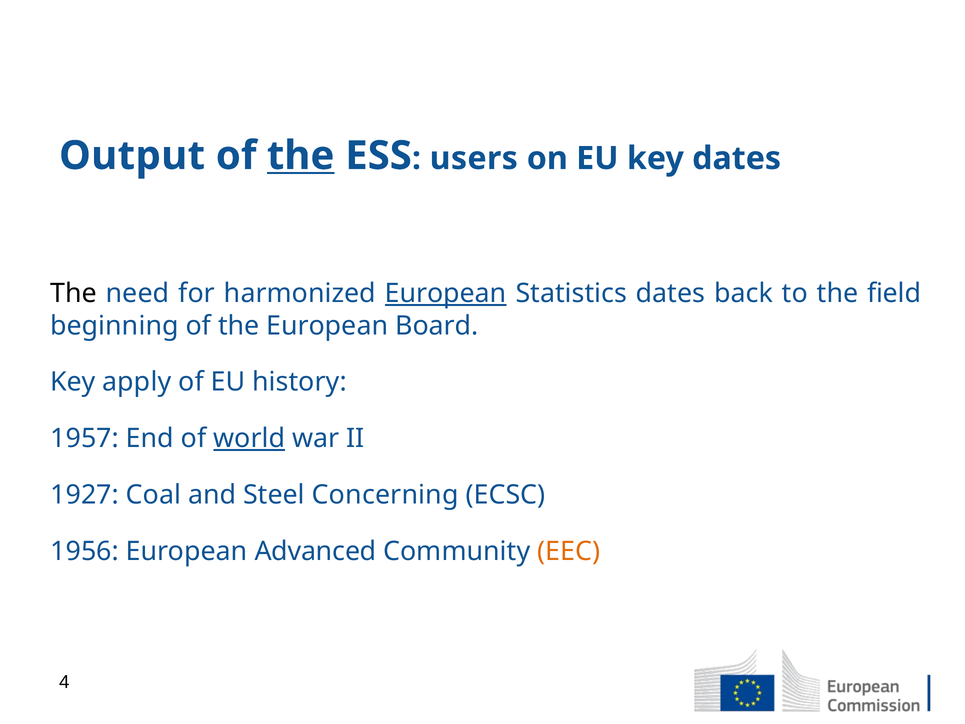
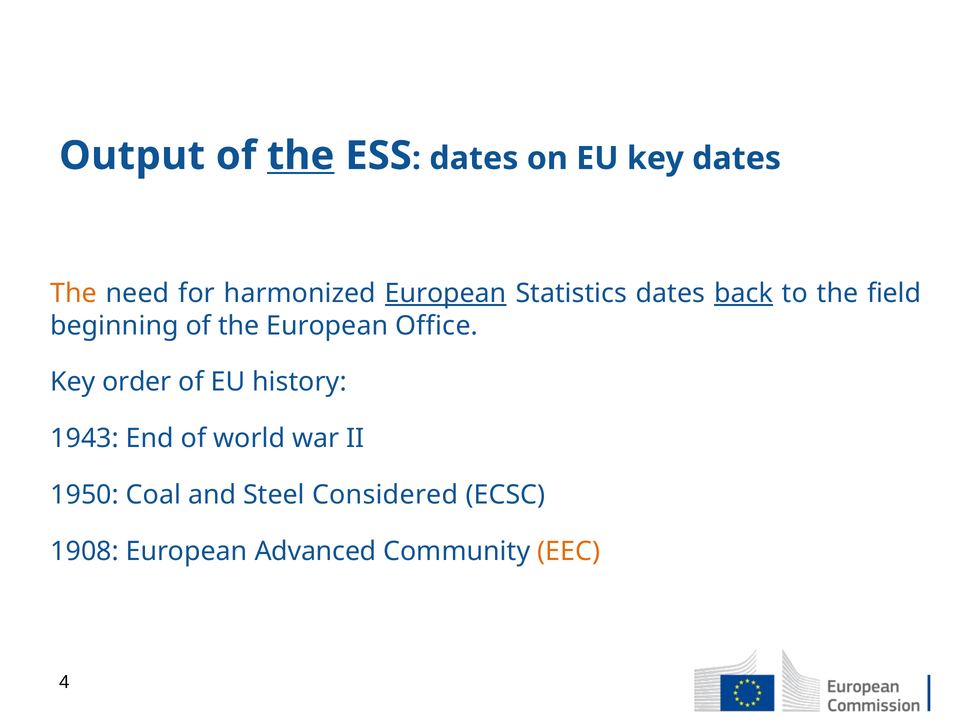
users at (474, 158): users -> dates
The at (74, 293) colour: black -> orange
back underline: none -> present
Board: Board -> Office
apply: apply -> order
1957: 1957 -> 1943
world underline: present -> none
1927: 1927 -> 1950
Concerning: Concerning -> Considered
1956: 1956 -> 1908
